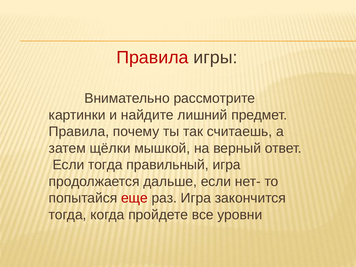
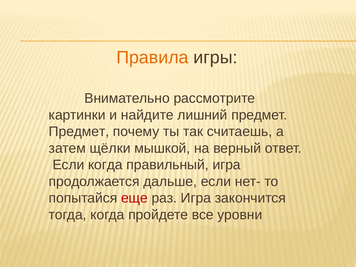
Правила at (152, 57) colour: red -> orange
Правила at (79, 132): Правила -> Предмет
Если тогда: тогда -> когда
